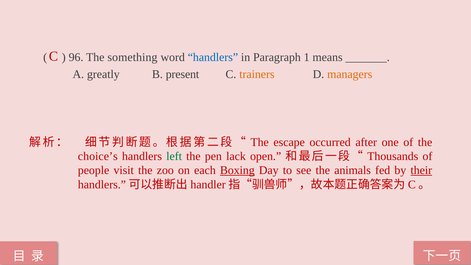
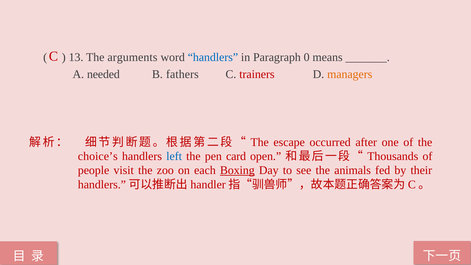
96: 96 -> 13
something: something -> arguments
1: 1 -> 0
greatly: greatly -> needed
present: present -> fathers
trainers colour: orange -> red
left colour: green -> blue
lack: lack -> card
their underline: present -> none
